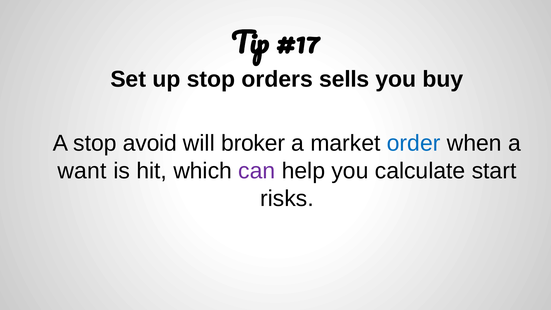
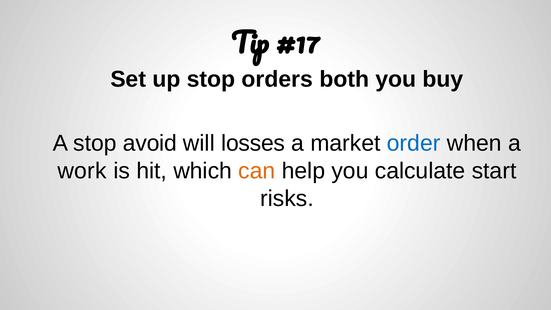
sells: sells -> both
broker: broker -> losses
want: want -> work
can colour: purple -> orange
